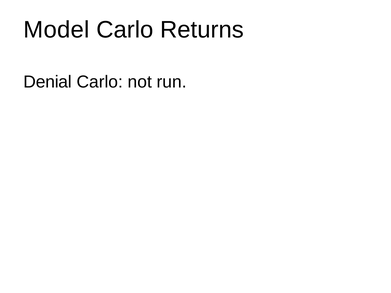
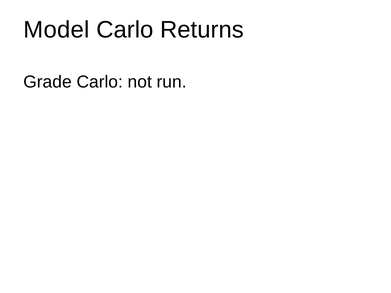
Denial: Denial -> Grade
